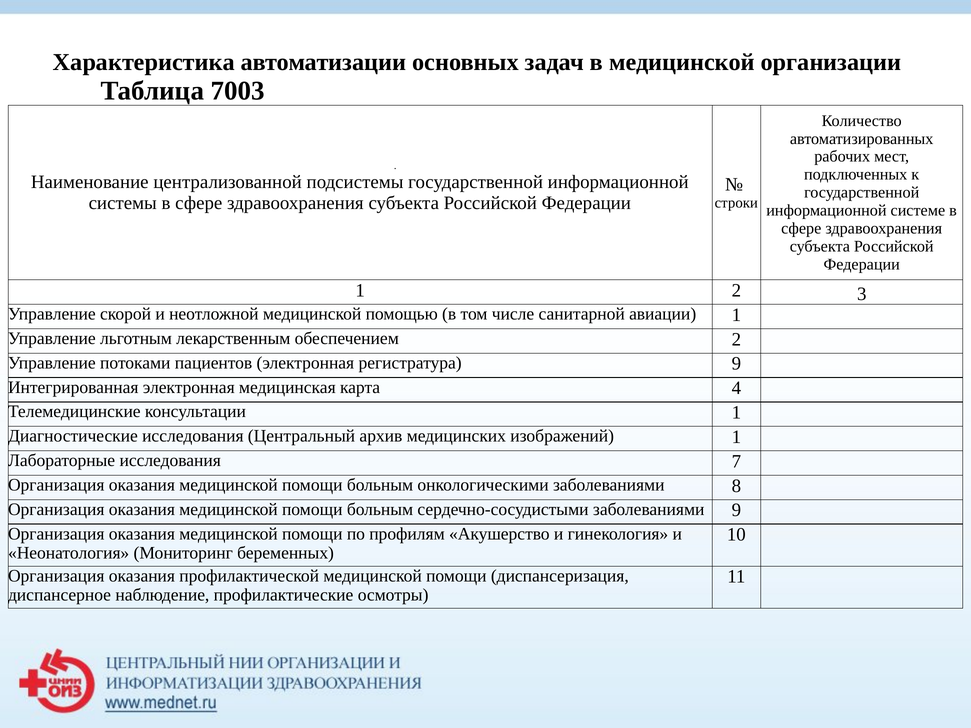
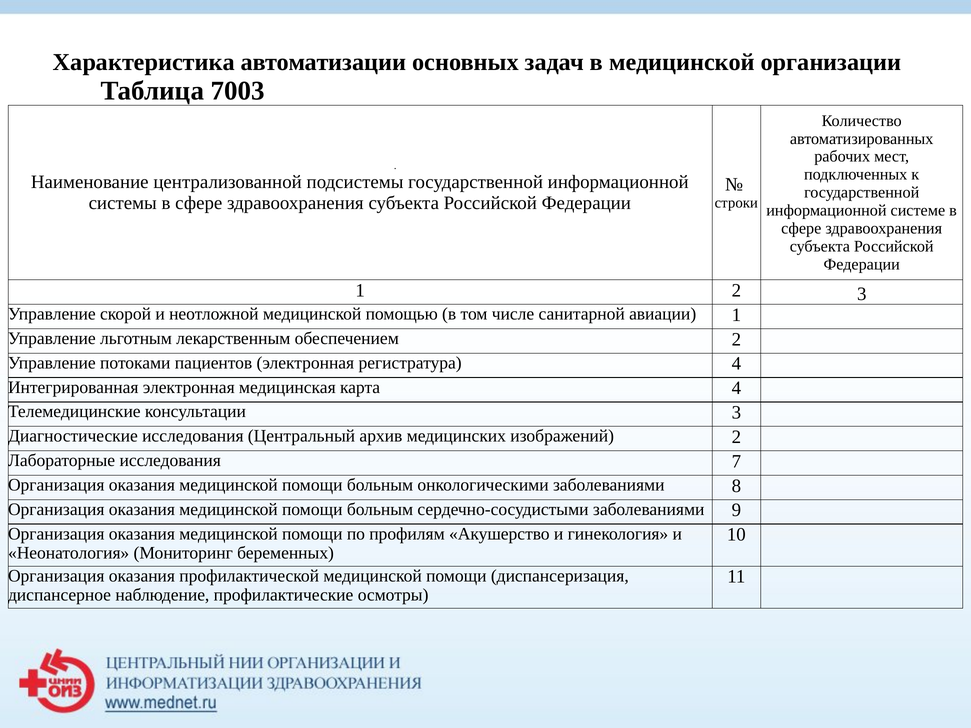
регистратура 9: 9 -> 4
консультации 1: 1 -> 3
изображений 1: 1 -> 2
